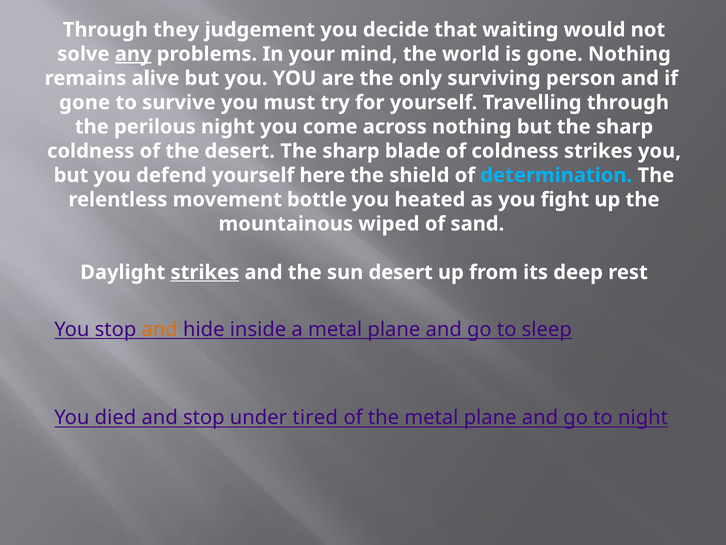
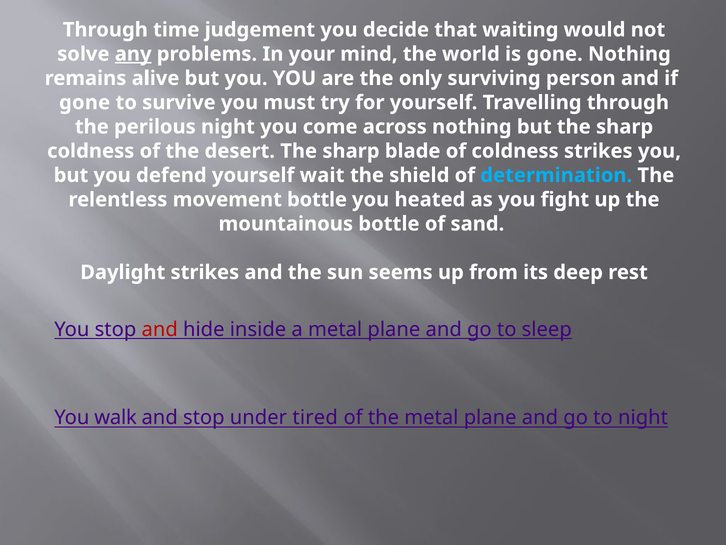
they: they -> time
here: here -> wait
mountainous wiped: wiped -> bottle
strikes at (205, 272) underline: present -> none
sun desert: desert -> seems
and at (160, 329) colour: orange -> red
died: died -> walk
